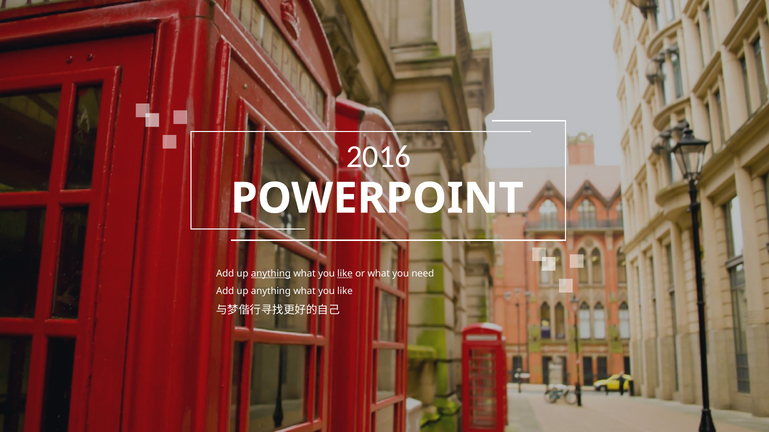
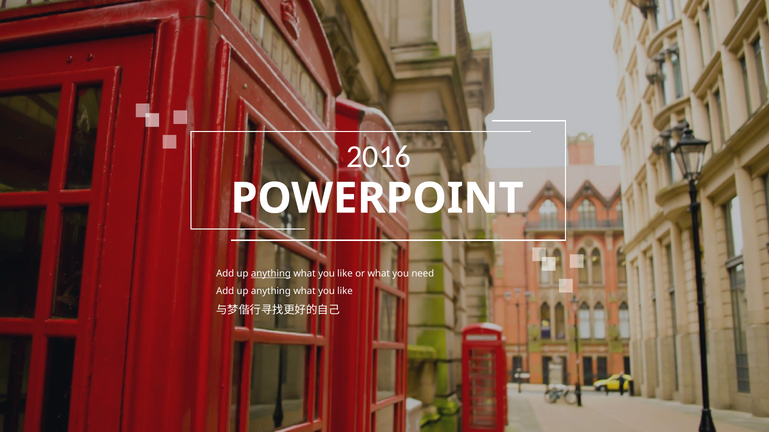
like at (345, 274) underline: present -> none
